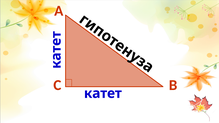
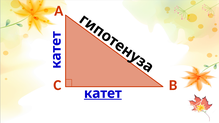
катет underline: none -> present
